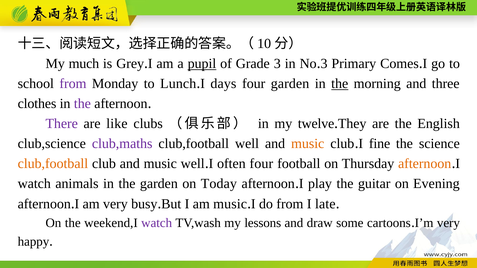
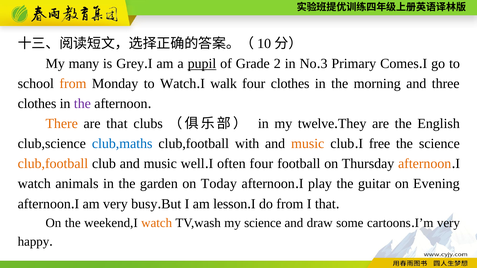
much: much -> many
Grade 3: 3 -> 2
from at (73, 84) colour: purple -> orange
to Lunch: Lunch -> Watch
days: days -> walk
four garden: garden -> clothes
the at (340, 84) underline: present -> none
There colour: purple -> orange
are like: like -> that
club,maths colour: purple -> blue
club,football well: well -> with
fine: fine -> free
am music: music -> lesson
I late: late -> that
watch at (157, 223) colour: purple -> orange
my lessons: lessons -> science
